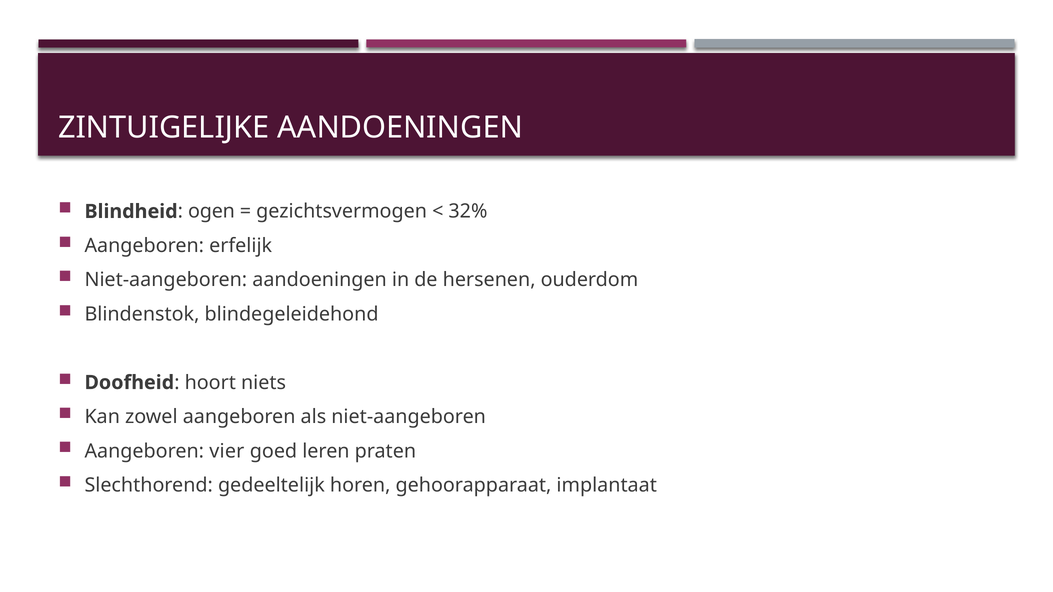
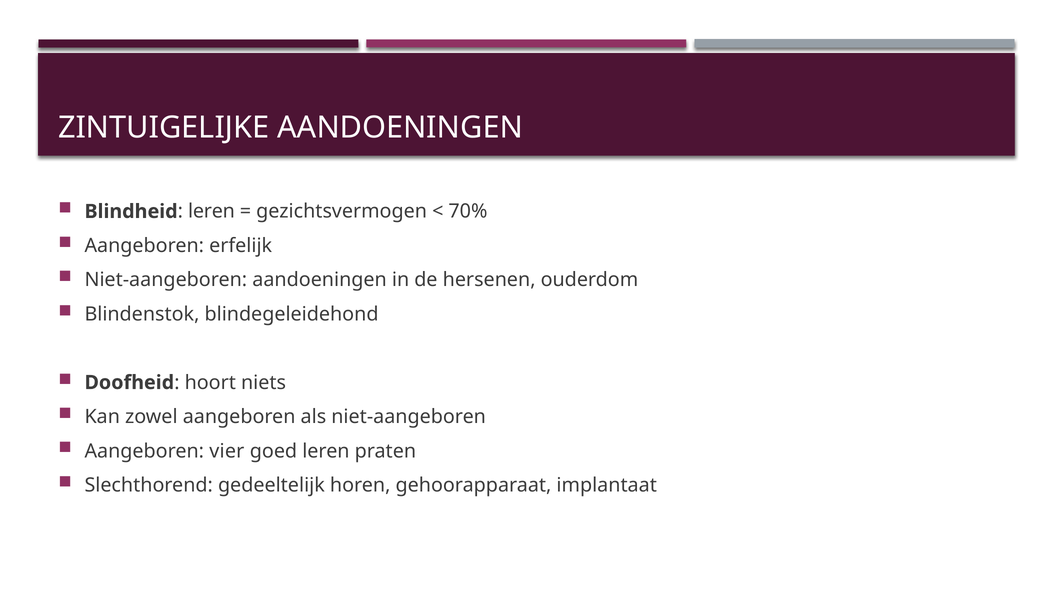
ogen at (211, 212): ogen -> leren
32%: 32% -> 70%
